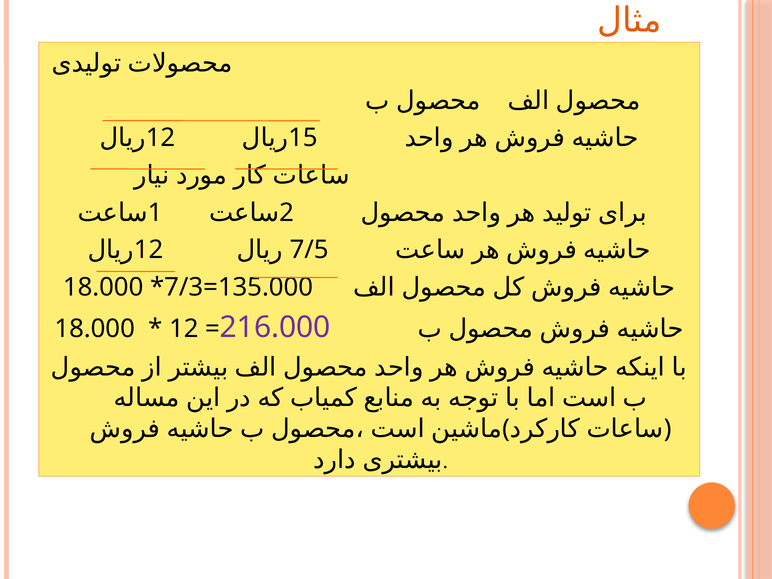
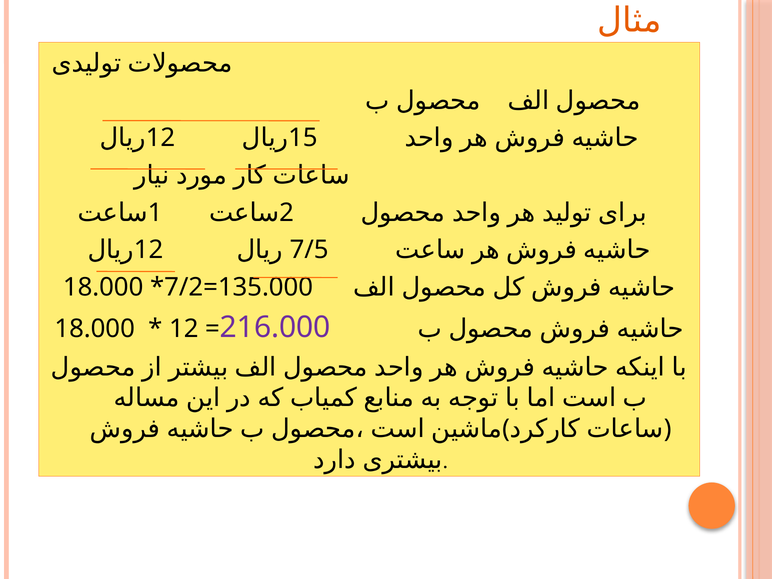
7/3: 7/3 -> 7/2
